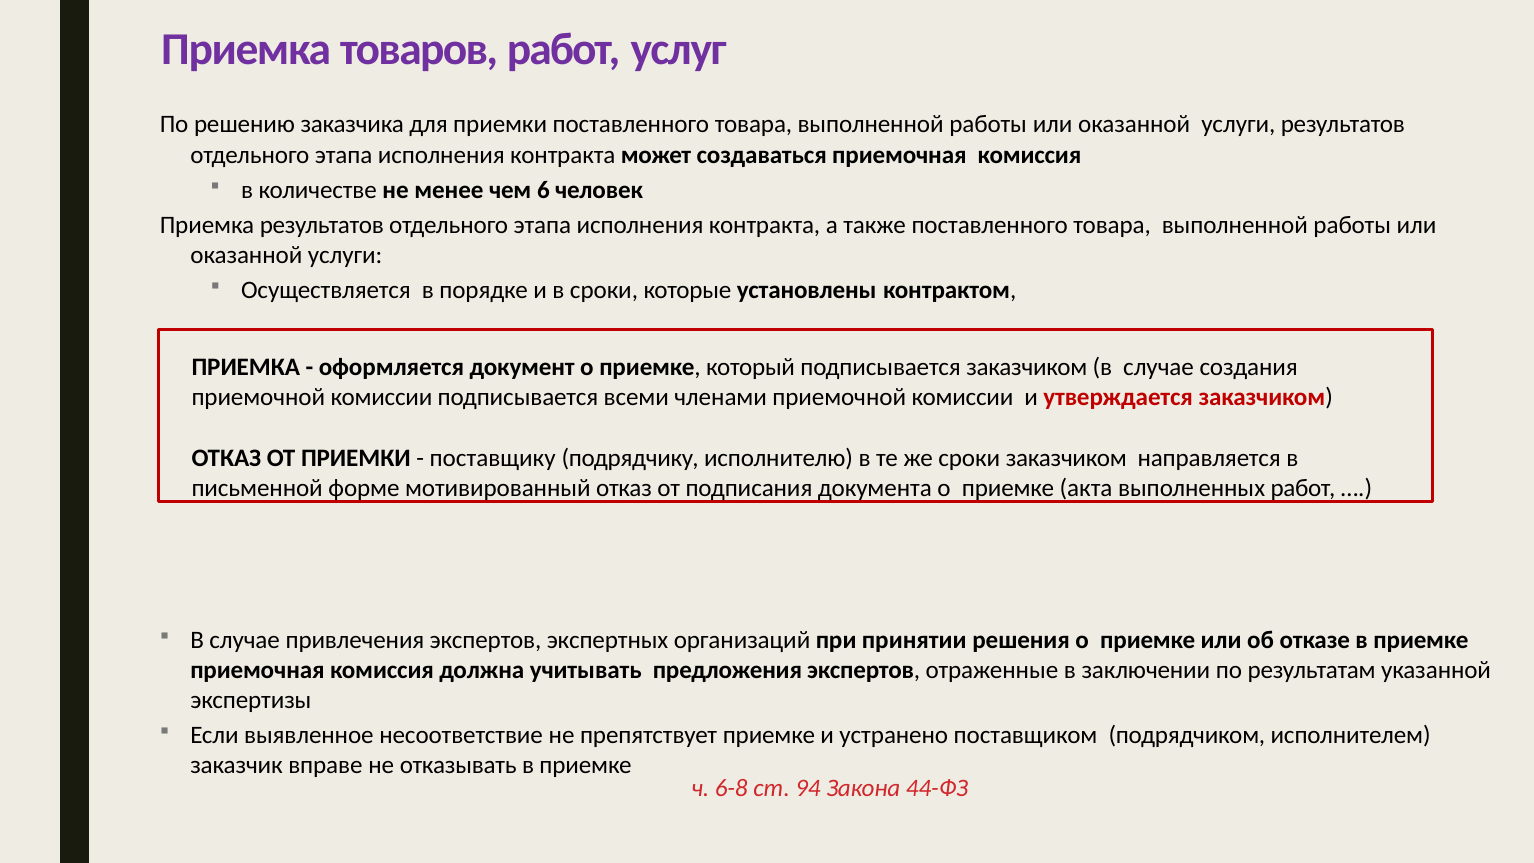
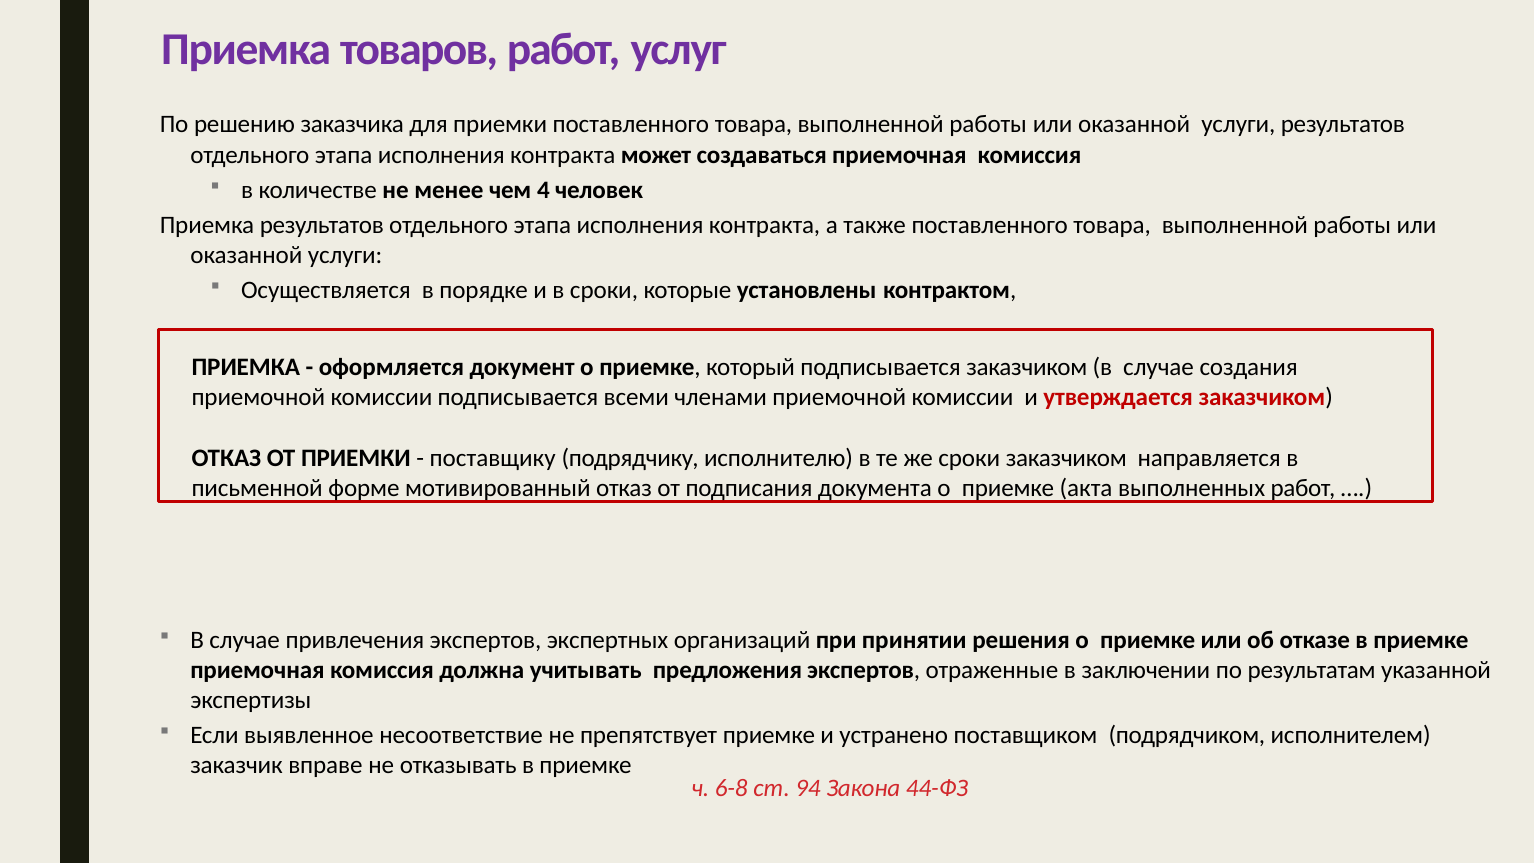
6: 6 -> 4
